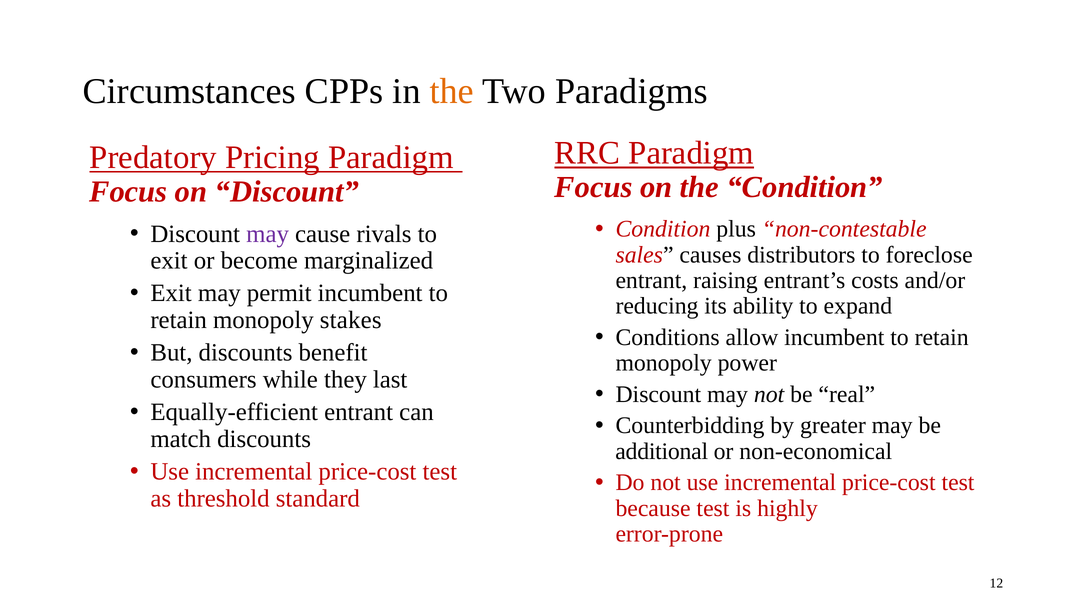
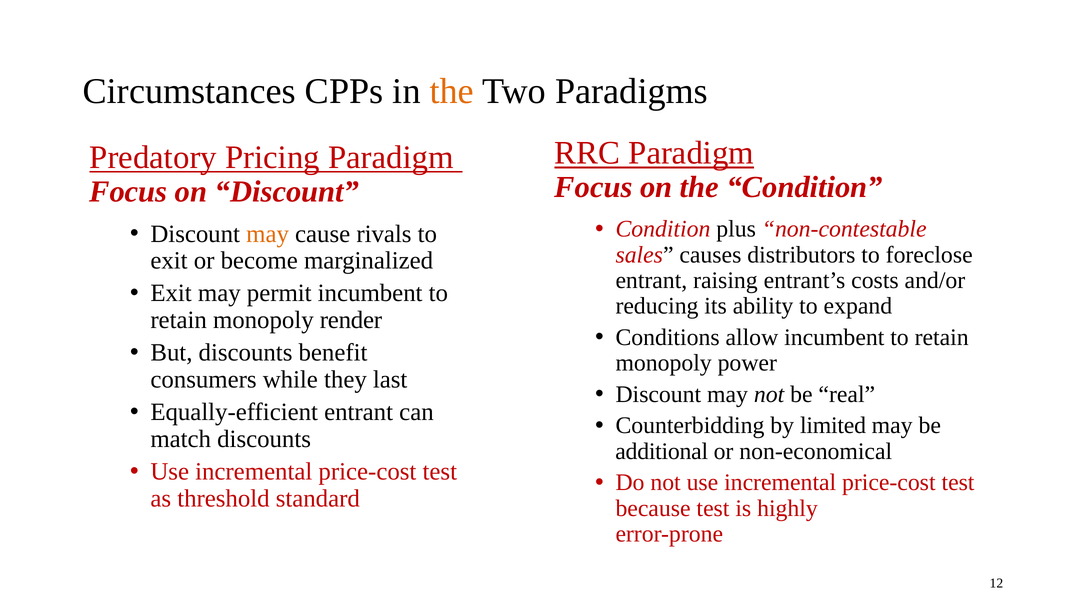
may at (268, 234) colour: purple -> orange
stakes: stakes -> render
greater: greater -> limited
